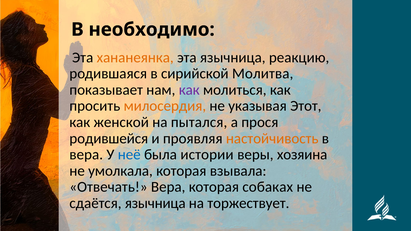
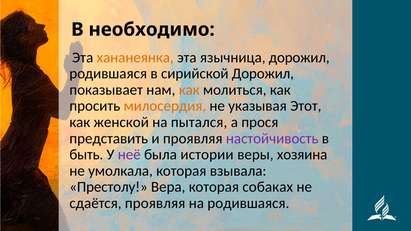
язычница реакцию: реакцию -> дорожил
сирийской Молитва: Молитва -> Дорожил
как at (189, 90) colour: purple -> orange
родившейся: родившейся -> представить
настойчивость colour: orange -> purple
вера at (86, 155): вера -> быть
неё colour: blue -> purple
Отвечать: Отвечать -> Престолу
сдаётся язычница: язычница -> проявляя
на торжествует: торжествует -> родившаяся
